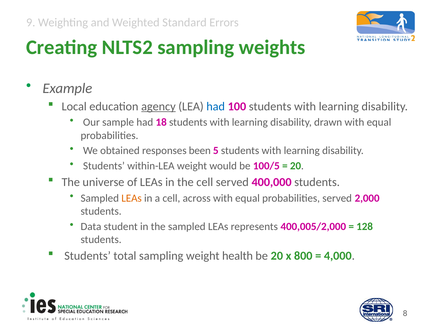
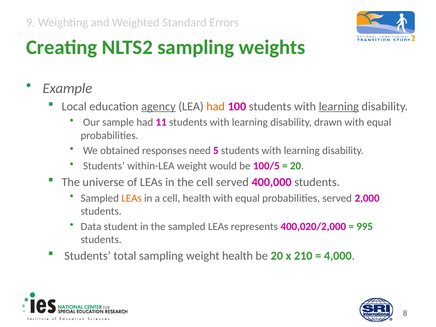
had at (216, 106) colour: blue -> orange
learning at (339, 106) underline: none -> present
18: 18 -> 11
been: been -> need
cell across: across -> health
400,005/2,000: 400,005/2,000 -> 400,020/2,000
128: 128 -> 995
800: 800 -> 210
